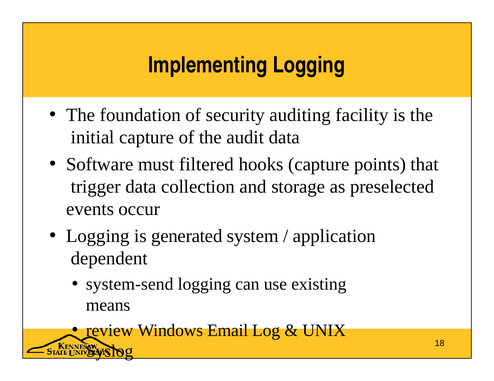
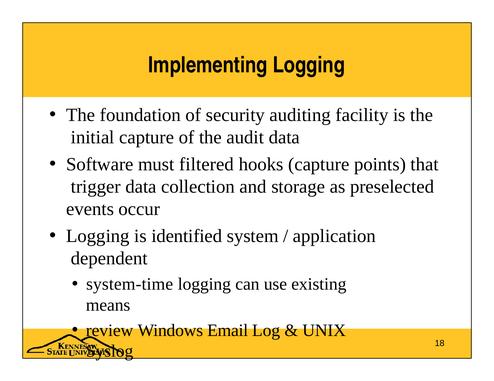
generated: generated -> identified
system-send: system-send -> system-time
